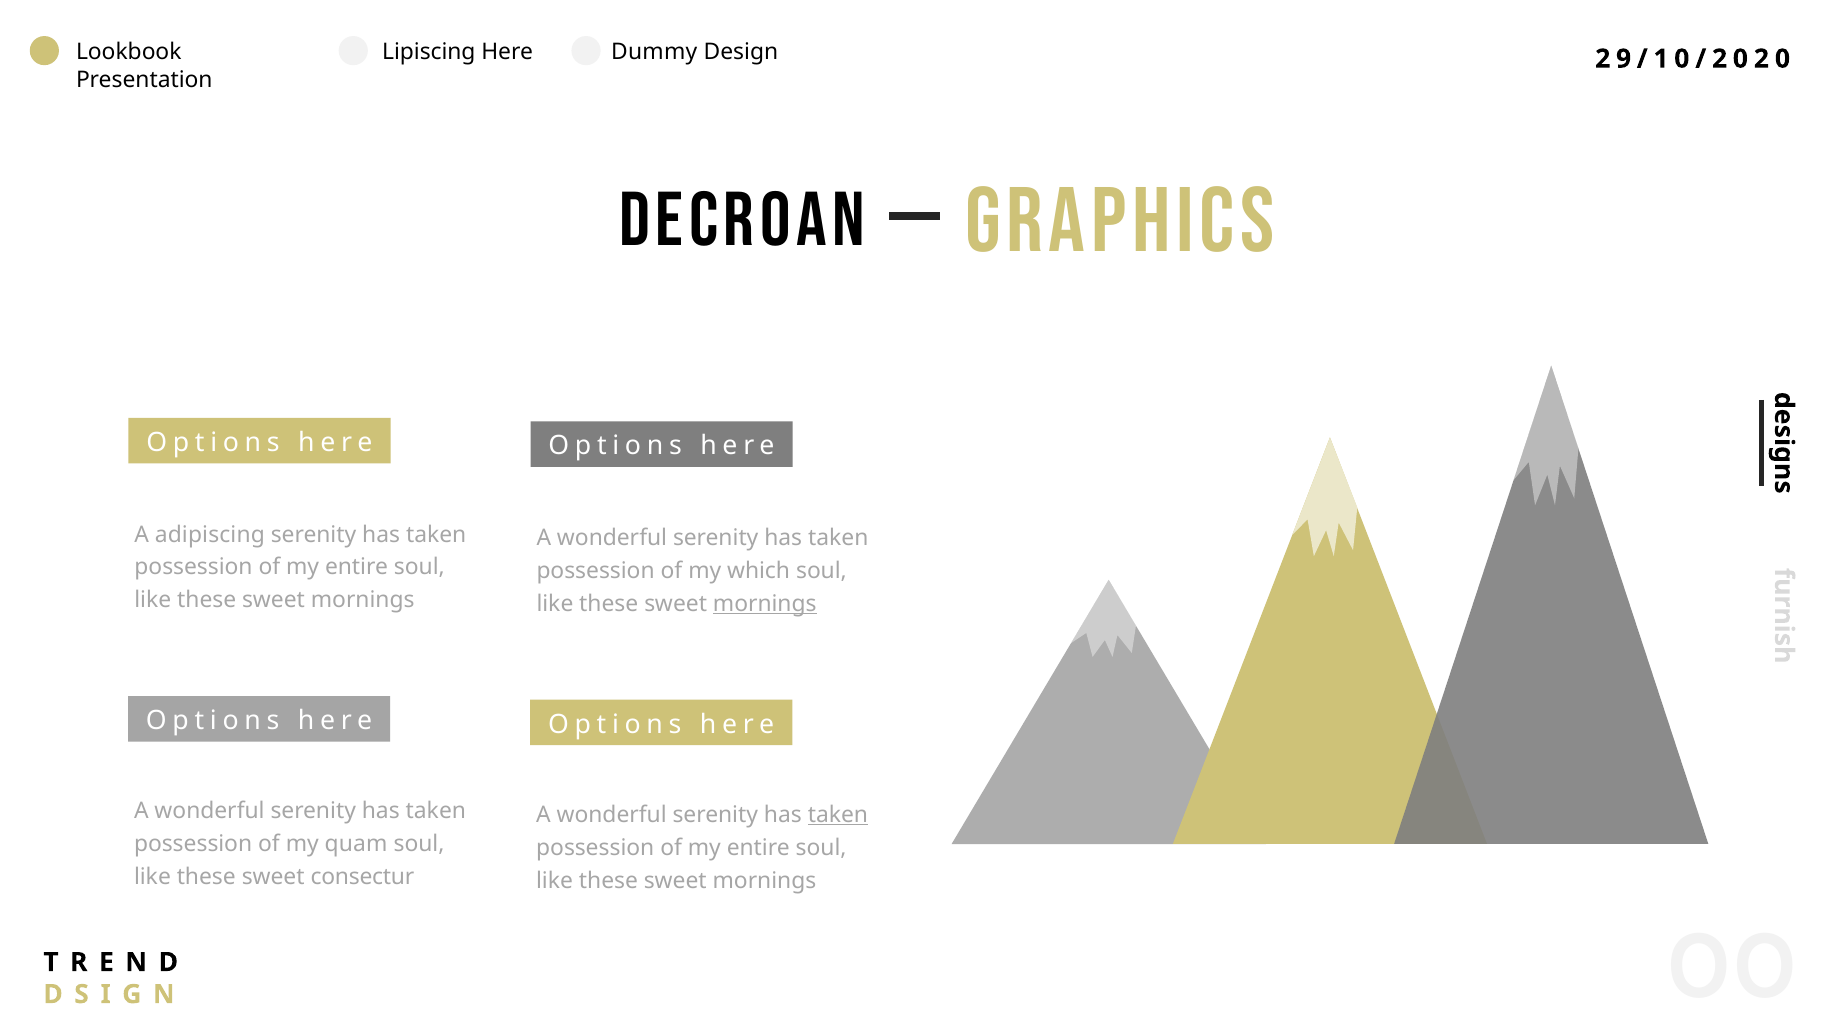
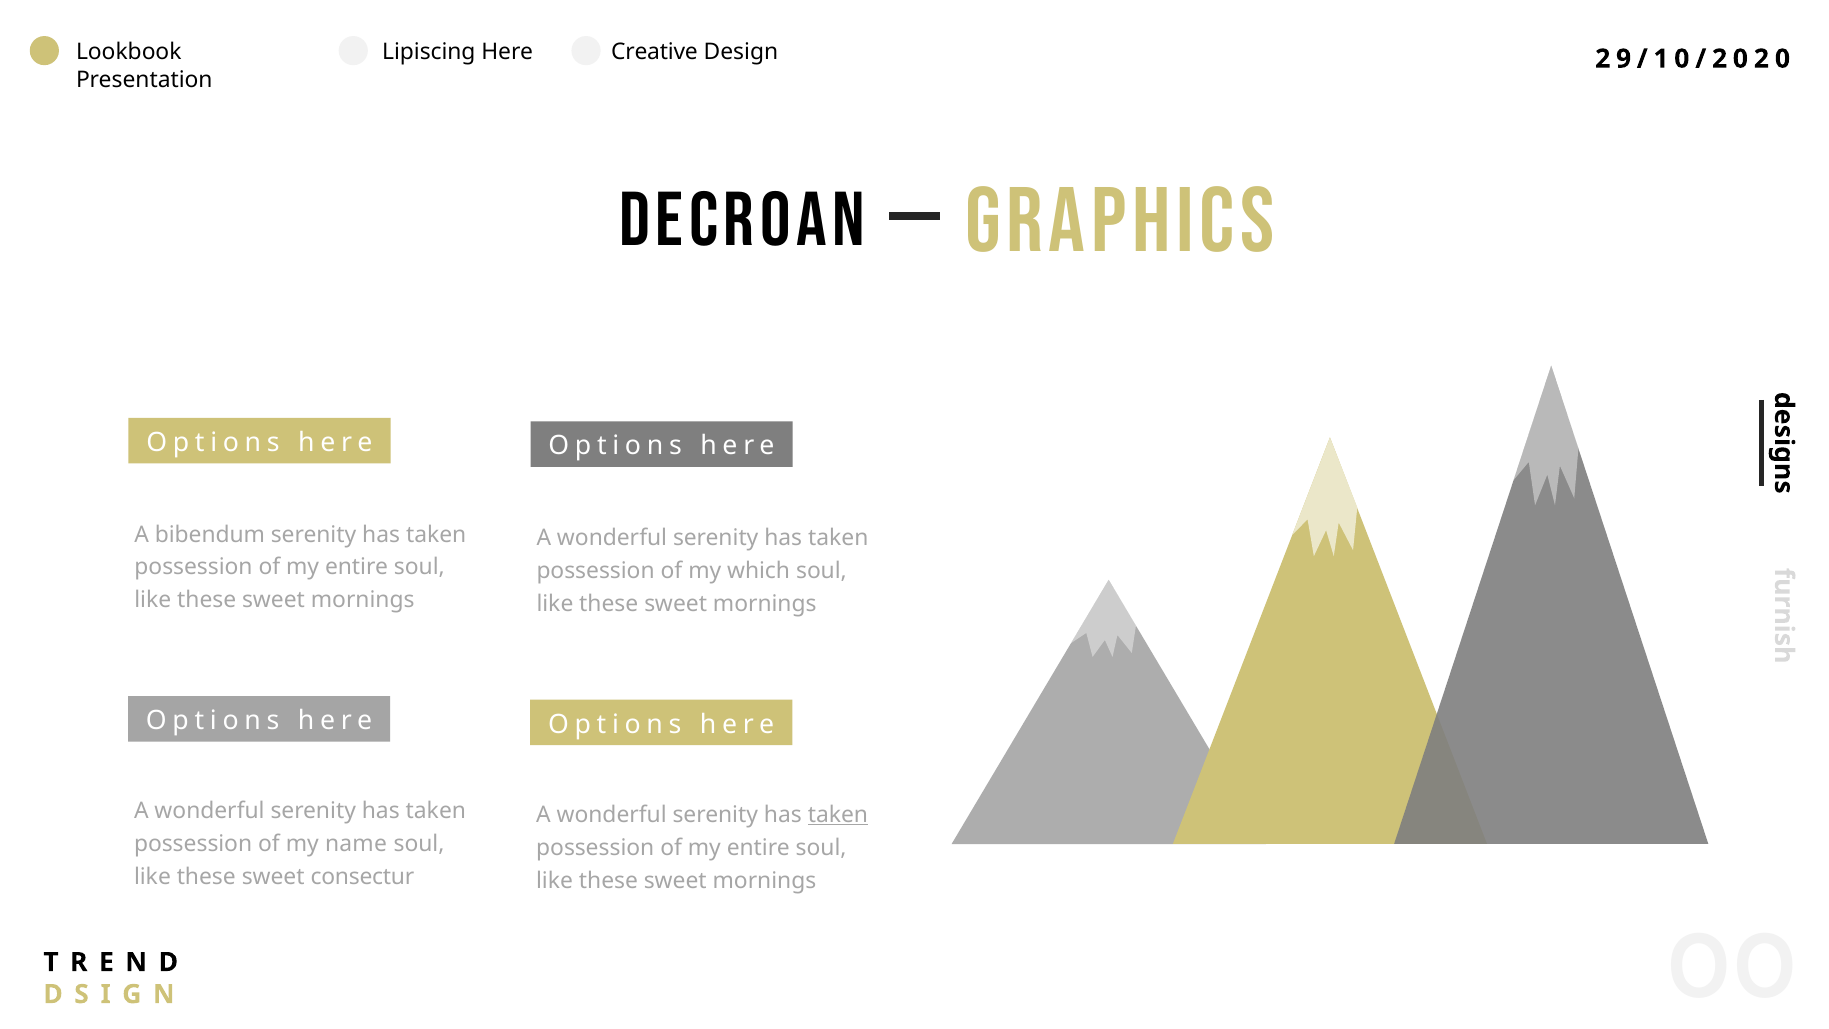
Dummy: Dummy -> Creative
adipiscing: adipiscing -> bibendum
mornings at (765, 604) underline: present -> none
quam: quam -> name
